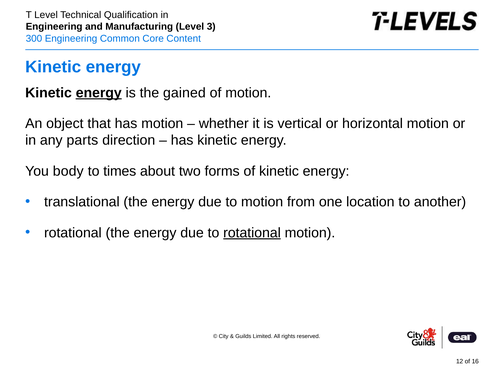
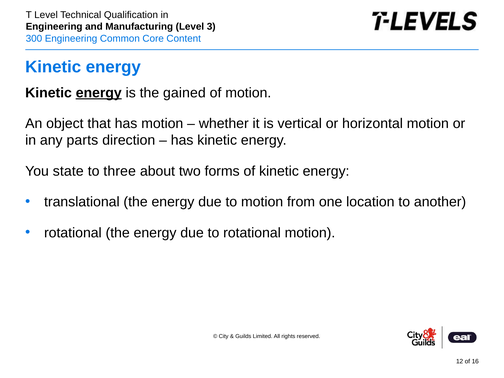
body: body -> state
times: times -> three
rotational at (252, 233) underline: present -> none
